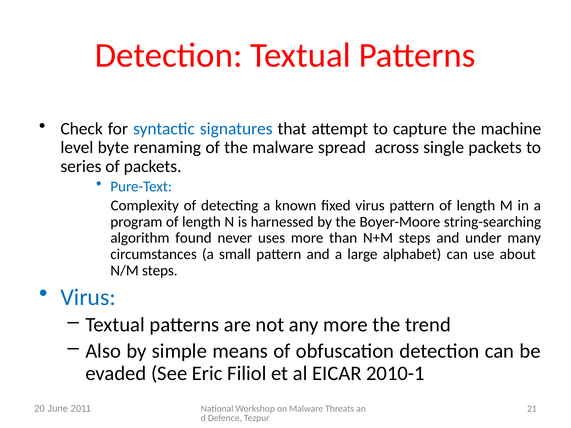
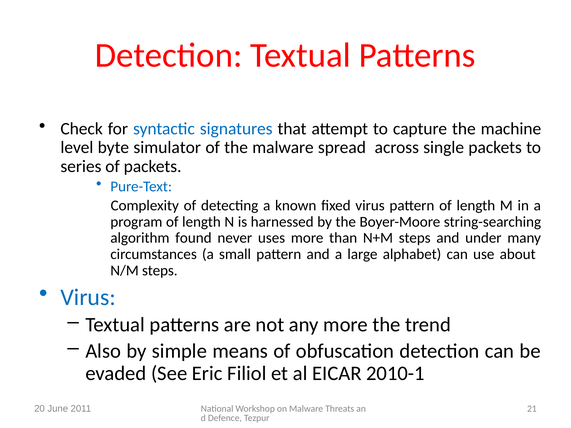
renaming: renaming -> simulator
